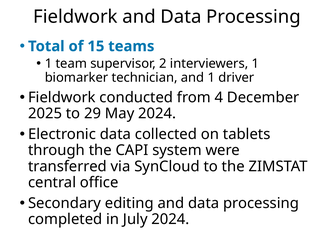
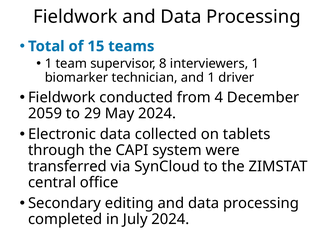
2: 2 -> 8
2025: 2025 -> 2059
